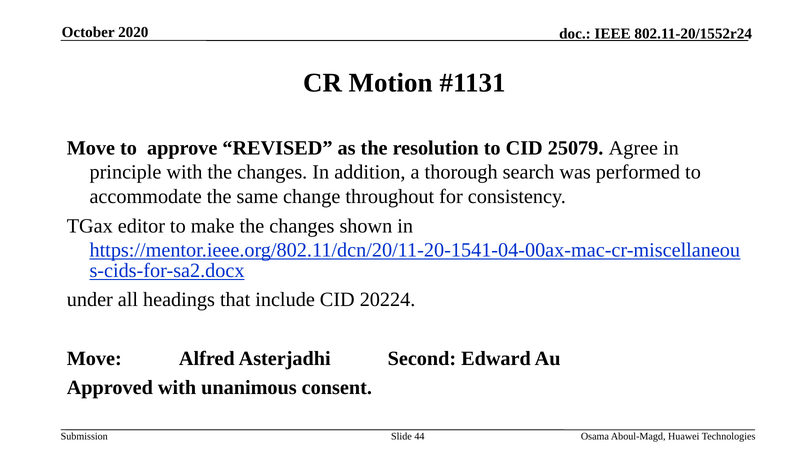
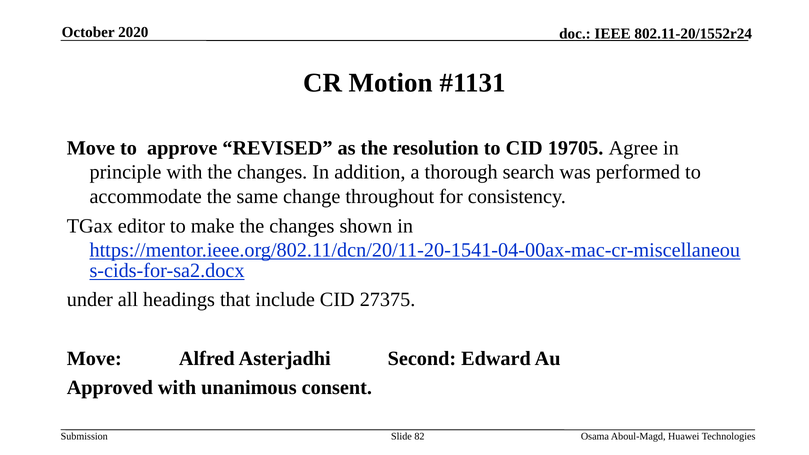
25079: 25079 -> 19705
20224: 20224 -> 27375
44: 44 -> 82
